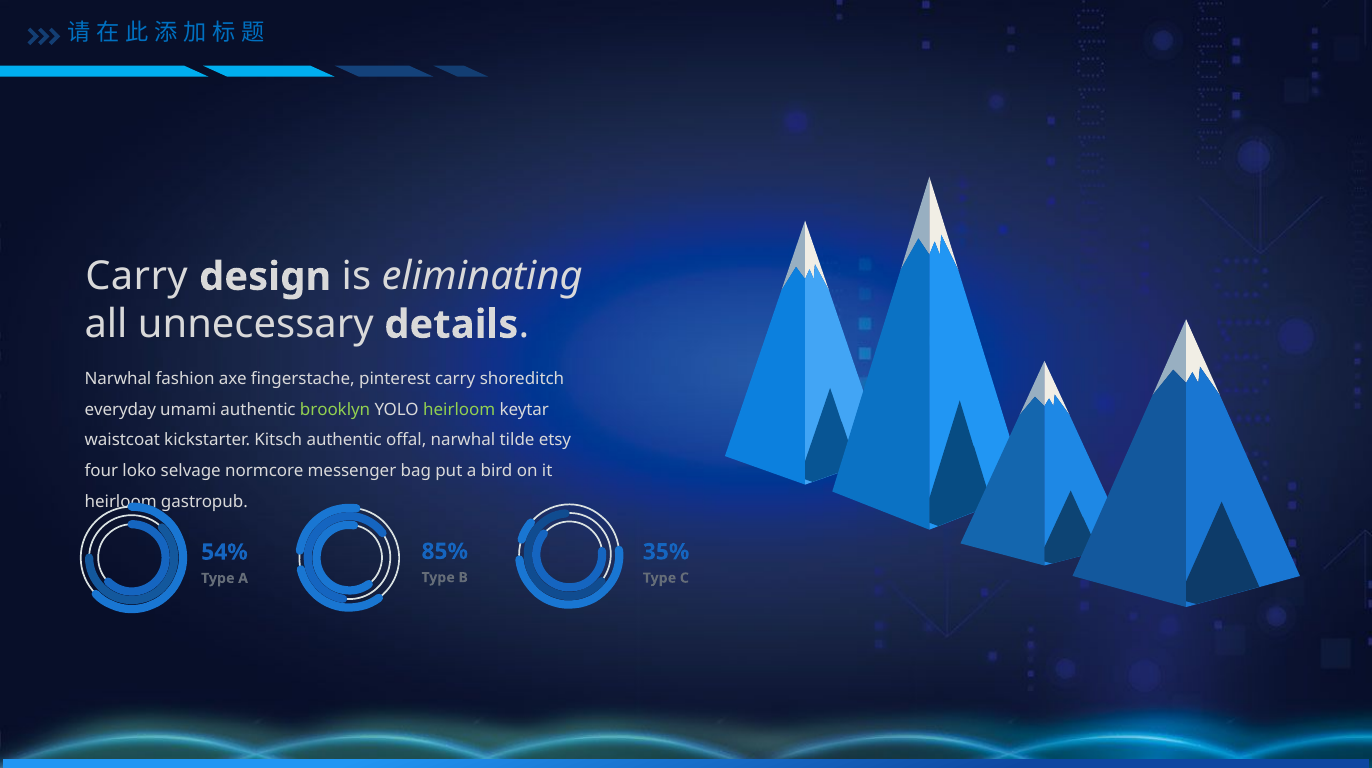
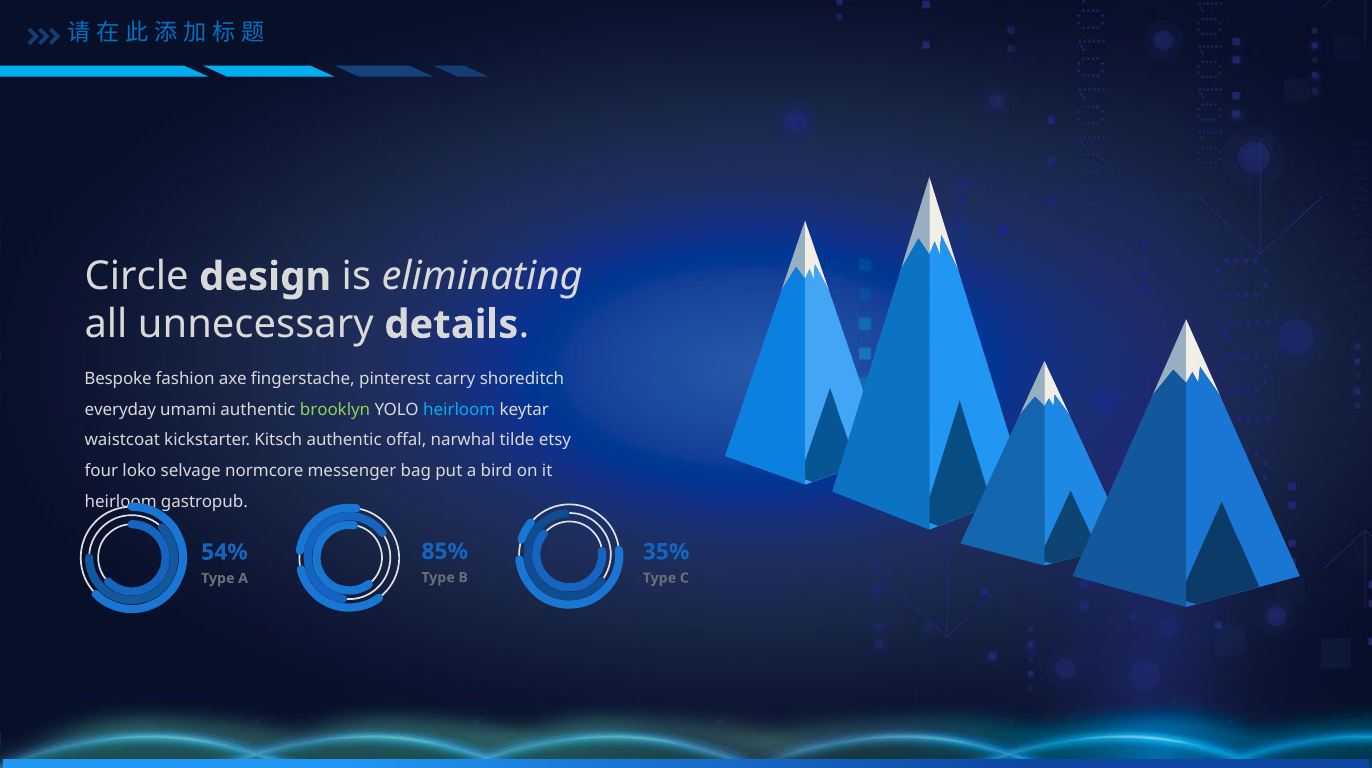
Carry at (137, 277): Carry -> Circle
Narwhal at (118, 379): Narwhal -> Bespoke
heirloom at (459, 410) colour: light green -> light blue
